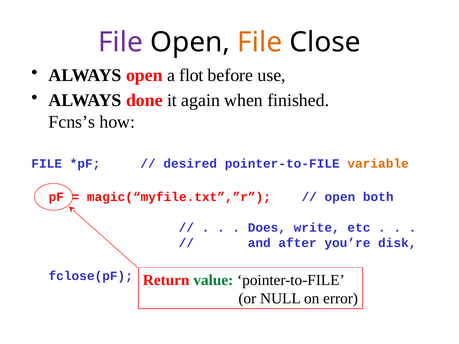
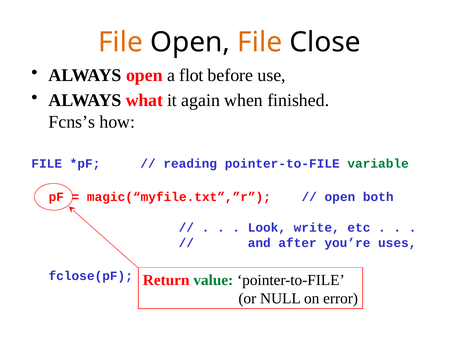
File at (121, 42) colour: purple -> orange
done: done -> what
desired: desired -> reading
variable colour: orange -> green
Does: Does -> Look
disk: disk -> uses
